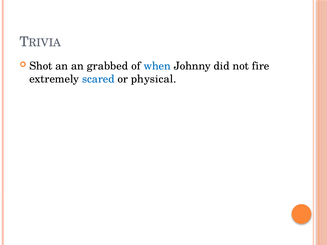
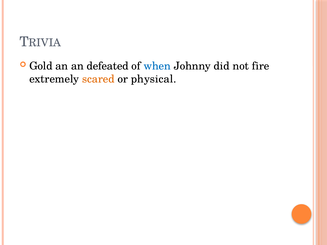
Shot: Shot -> Gold
grabbed: grabbed -> defeated
scared colour: blue -> orange
